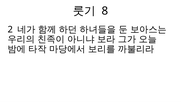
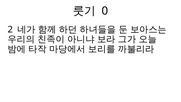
8: 8 -> 0
